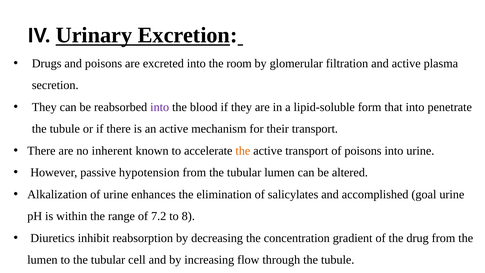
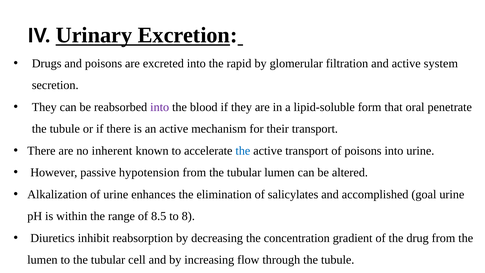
room: room -> rapid
plasma: plasma -> system
that into: into -> oral
the at (243, 151) colour: orange -> blue
7.2: 7.2 -> 8.5
